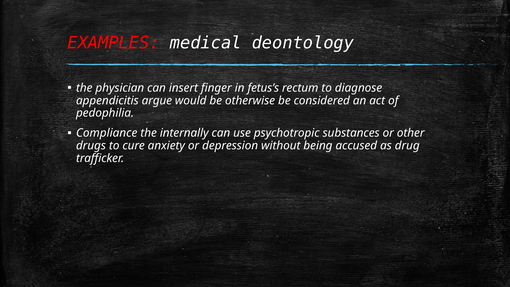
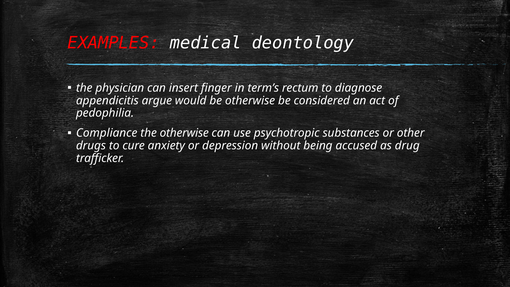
fetus’s: fetus’s -> term’s
the internally: internally -> otherwise
